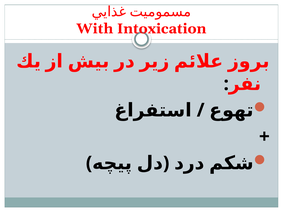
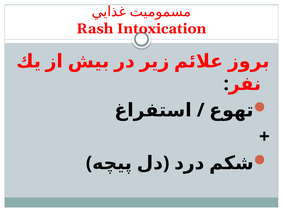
With: With -> Rash
